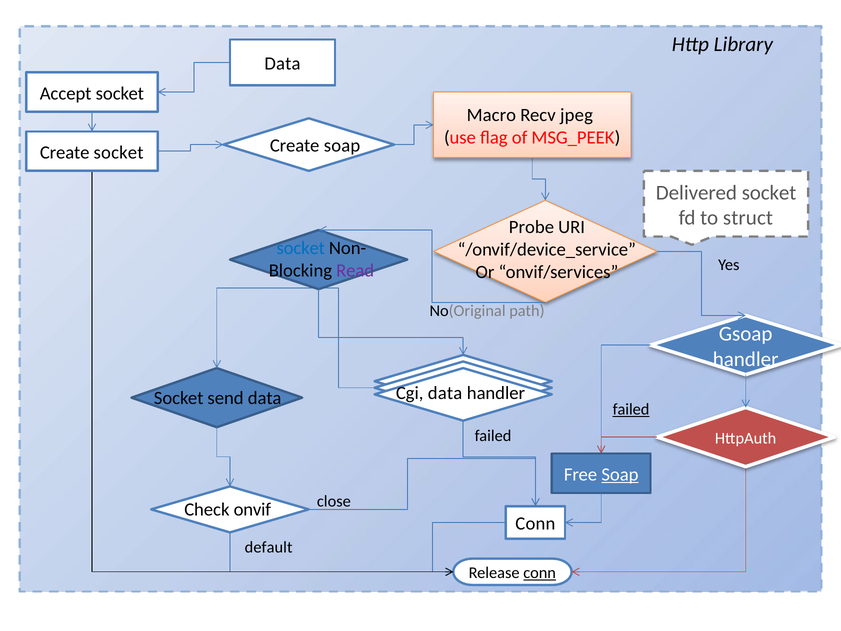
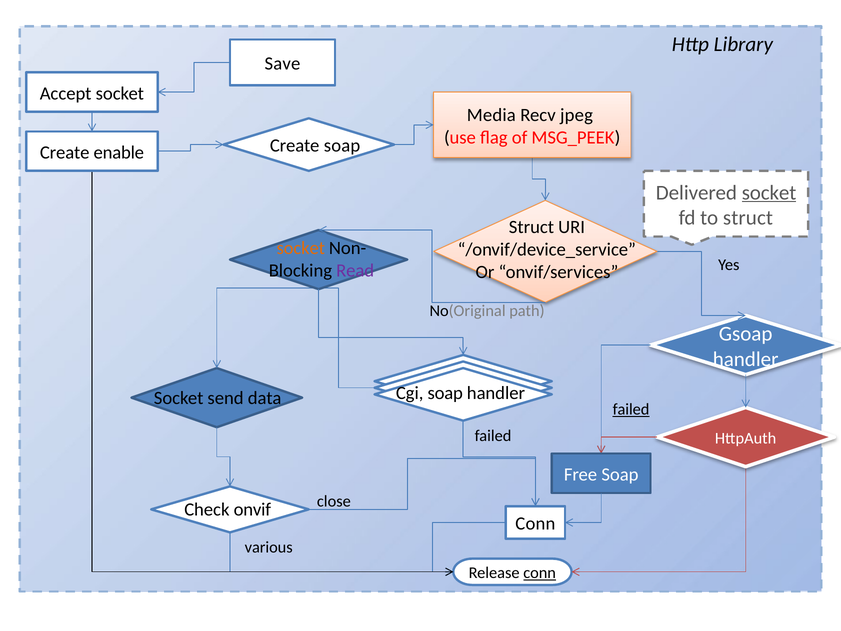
Data at (282, 64): Data -> Save
Macro: Macro -> Media
Create socket: socket -> enable
socket at (769, 192) underline: none -> present
Probe at (531, 227): Probe -> Struct
socket at (301, 248) colour: blue -> orange
Cgi data: data -> soap
Soap at (620, 474) underline: present -> none
default: default -> various
